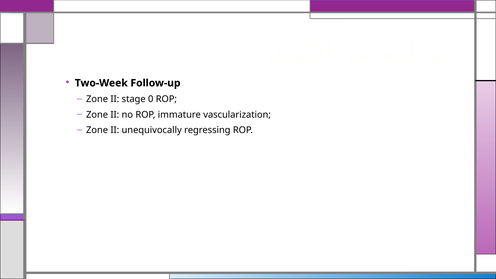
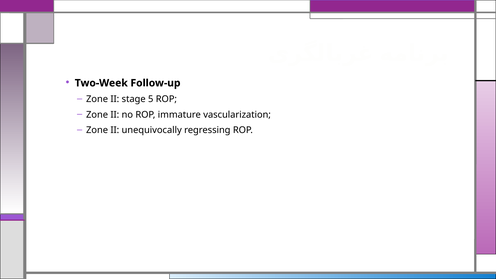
0: 0 -> 5
